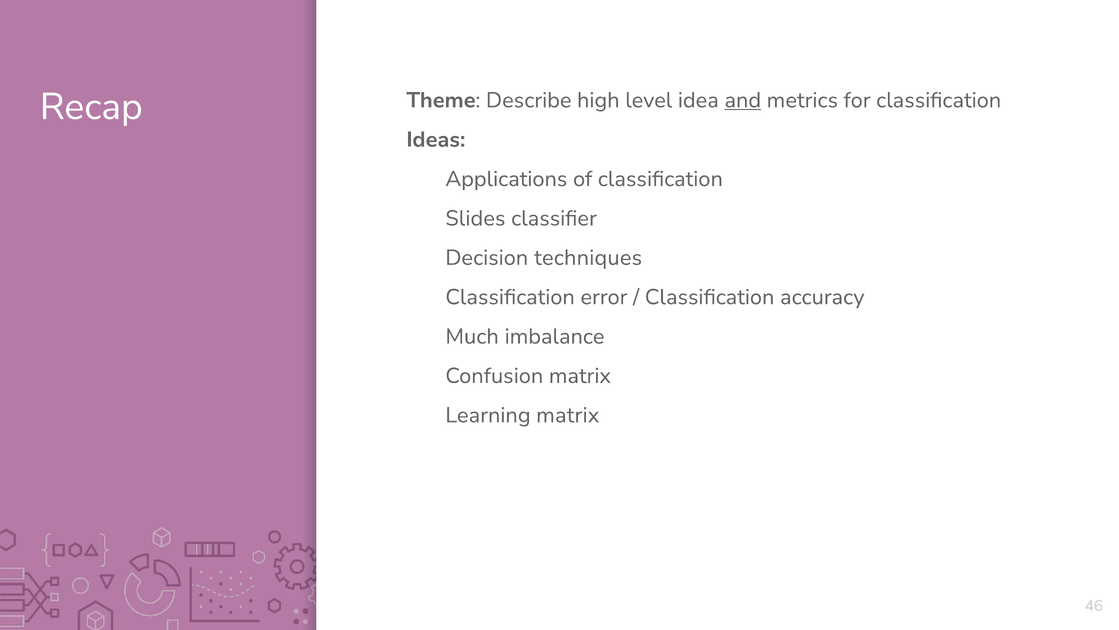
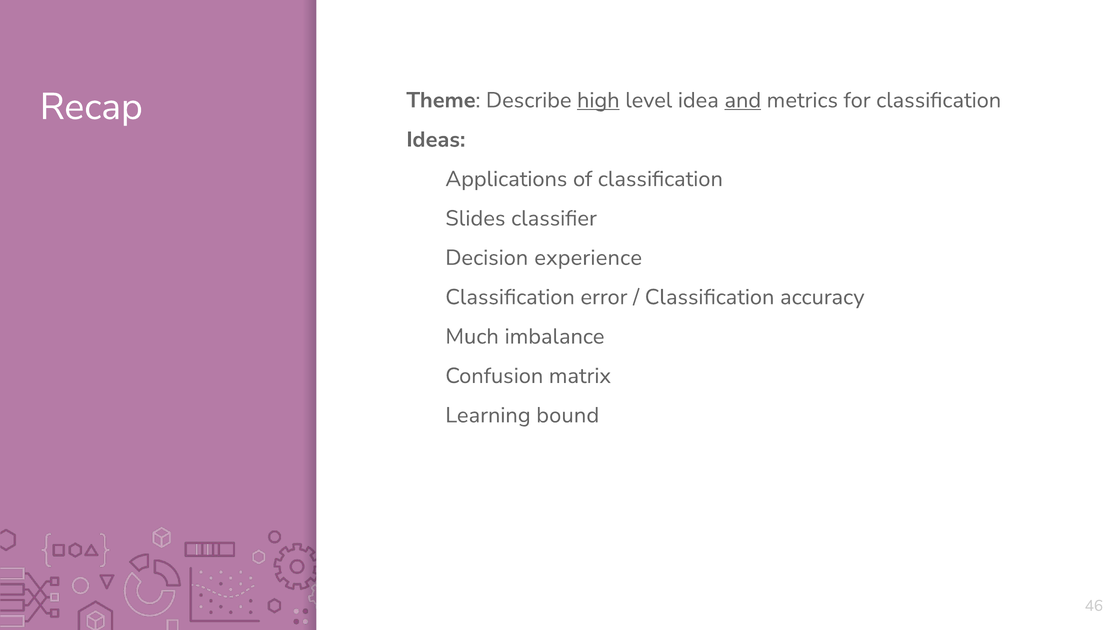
high underline: none -> present
techniques: techniques -> experience
Learning matrix: matrix -> bound
